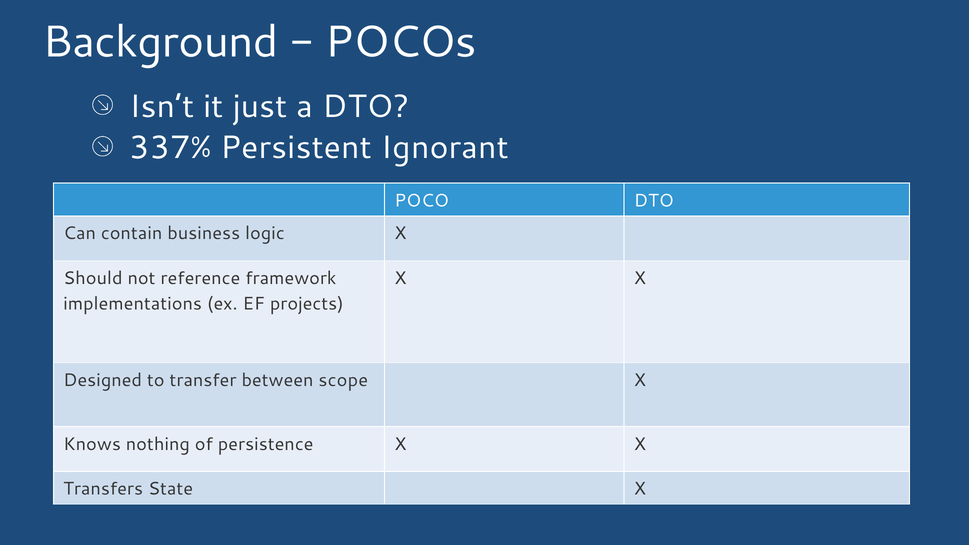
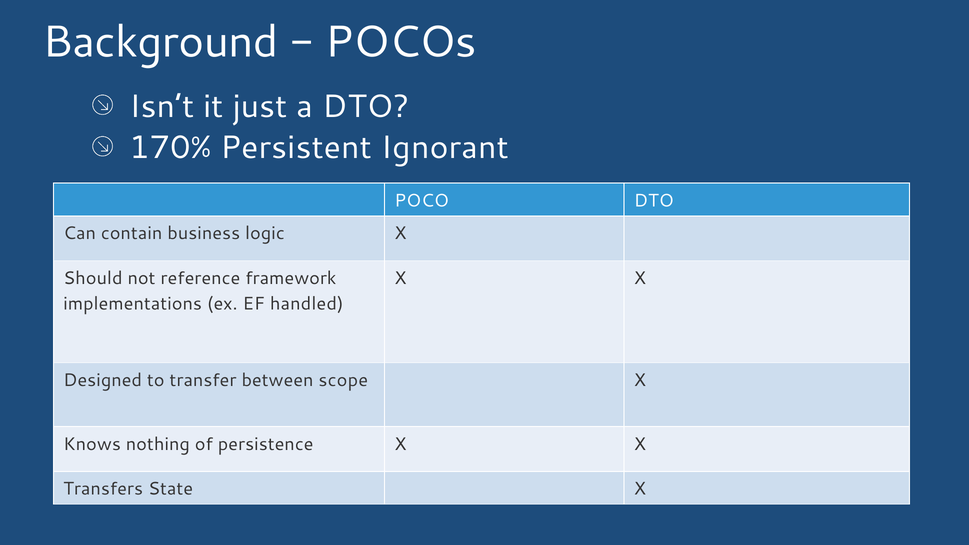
337%: 337% -> 170%
projects: projects -> handled
